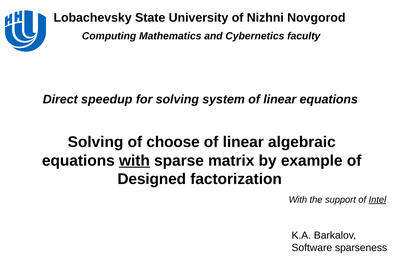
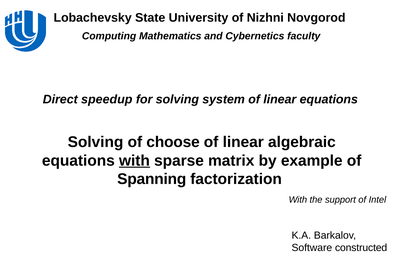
Designed: Designed -> Spanning
Intel underline: present -> none
sparseness: sparseness -> constructed
